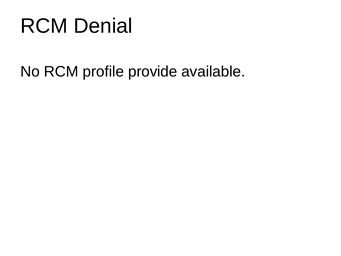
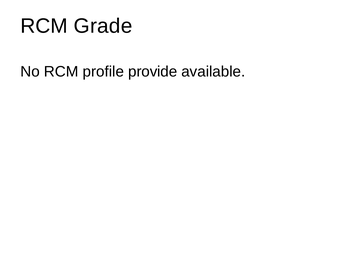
Denial: Denial -> Grade
